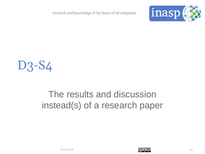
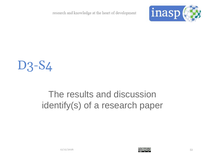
instead(s: instead(s -> identify(s
